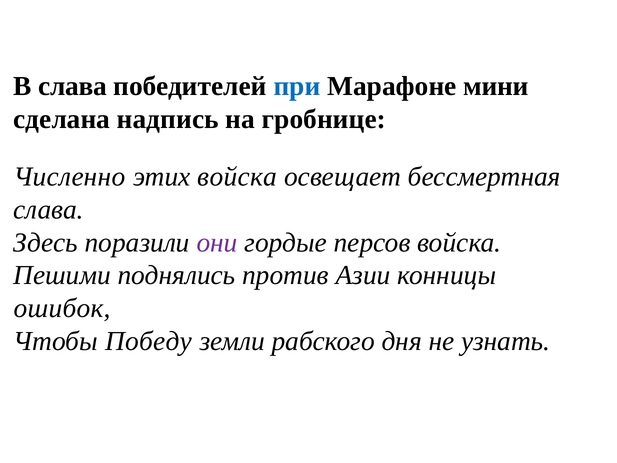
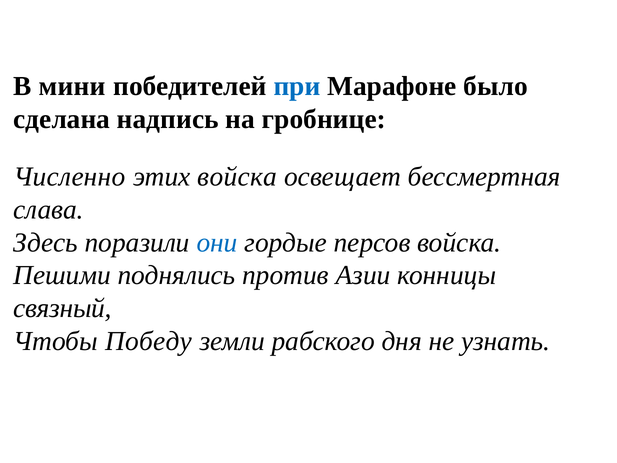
В слава: слава -> мини
мини: мини -> было
они colour: purple -> blue
ошибок: ошибок -> связный
